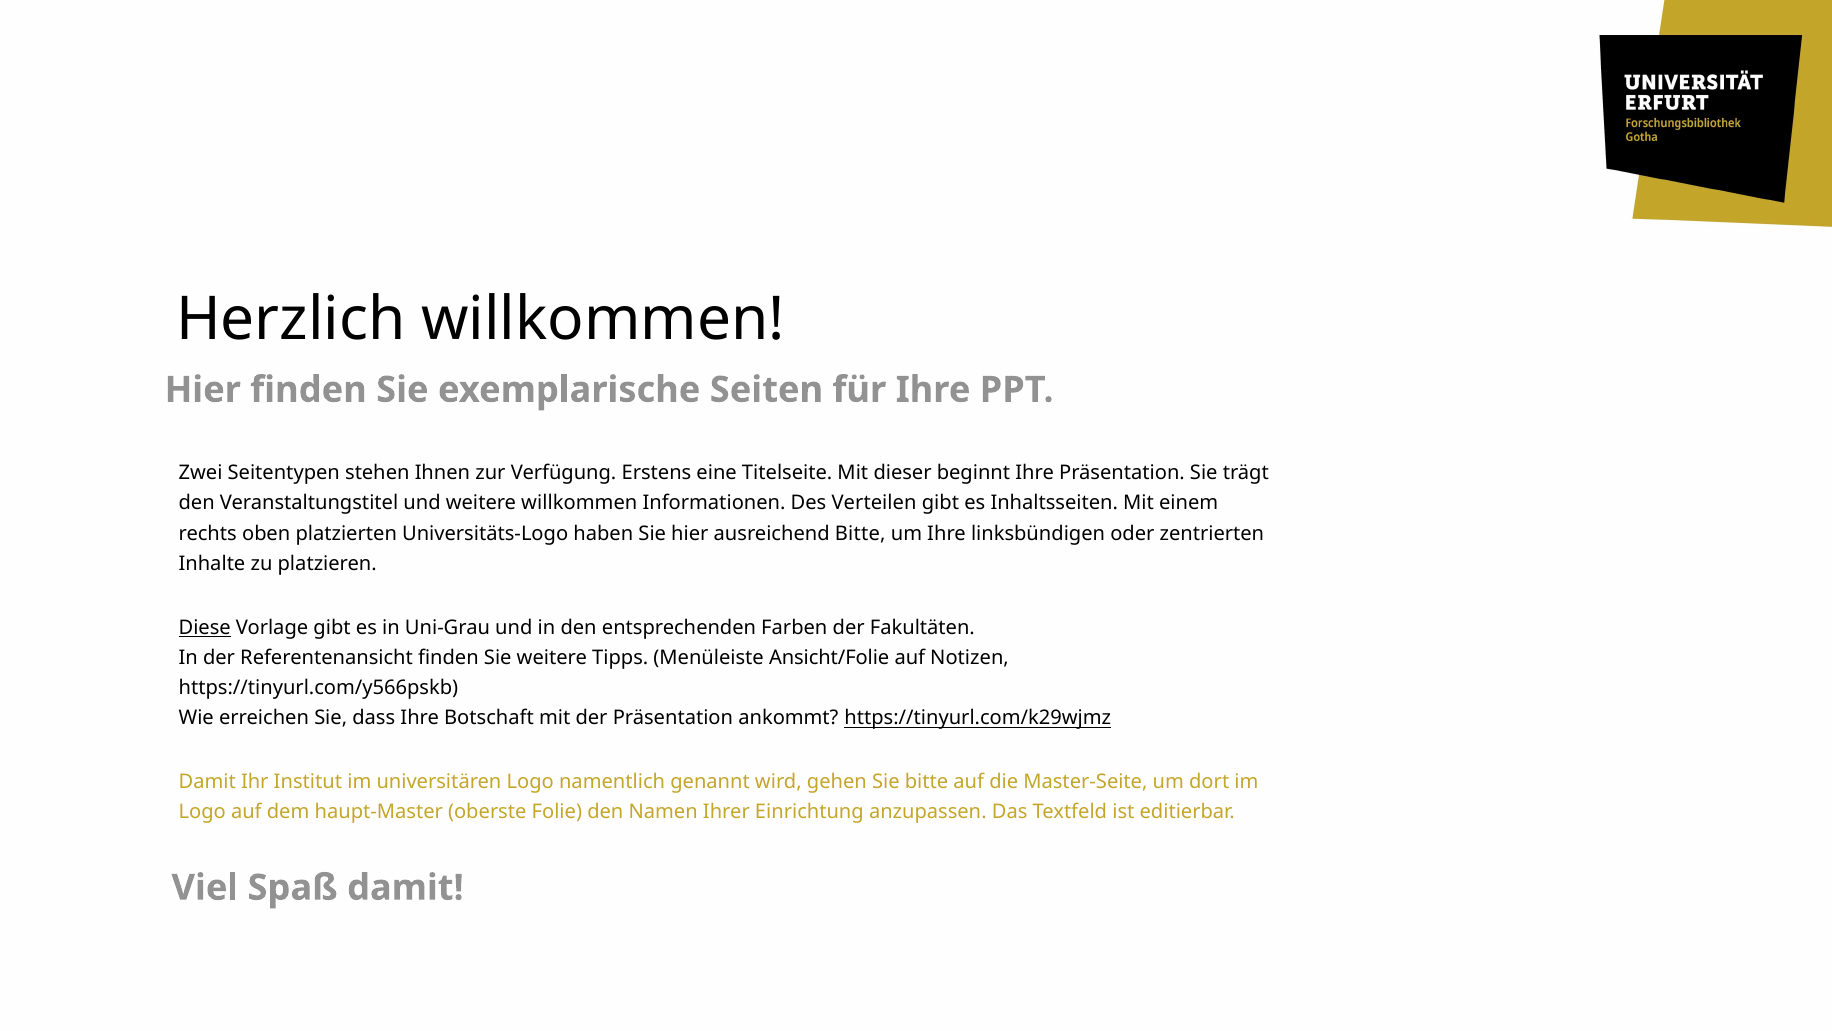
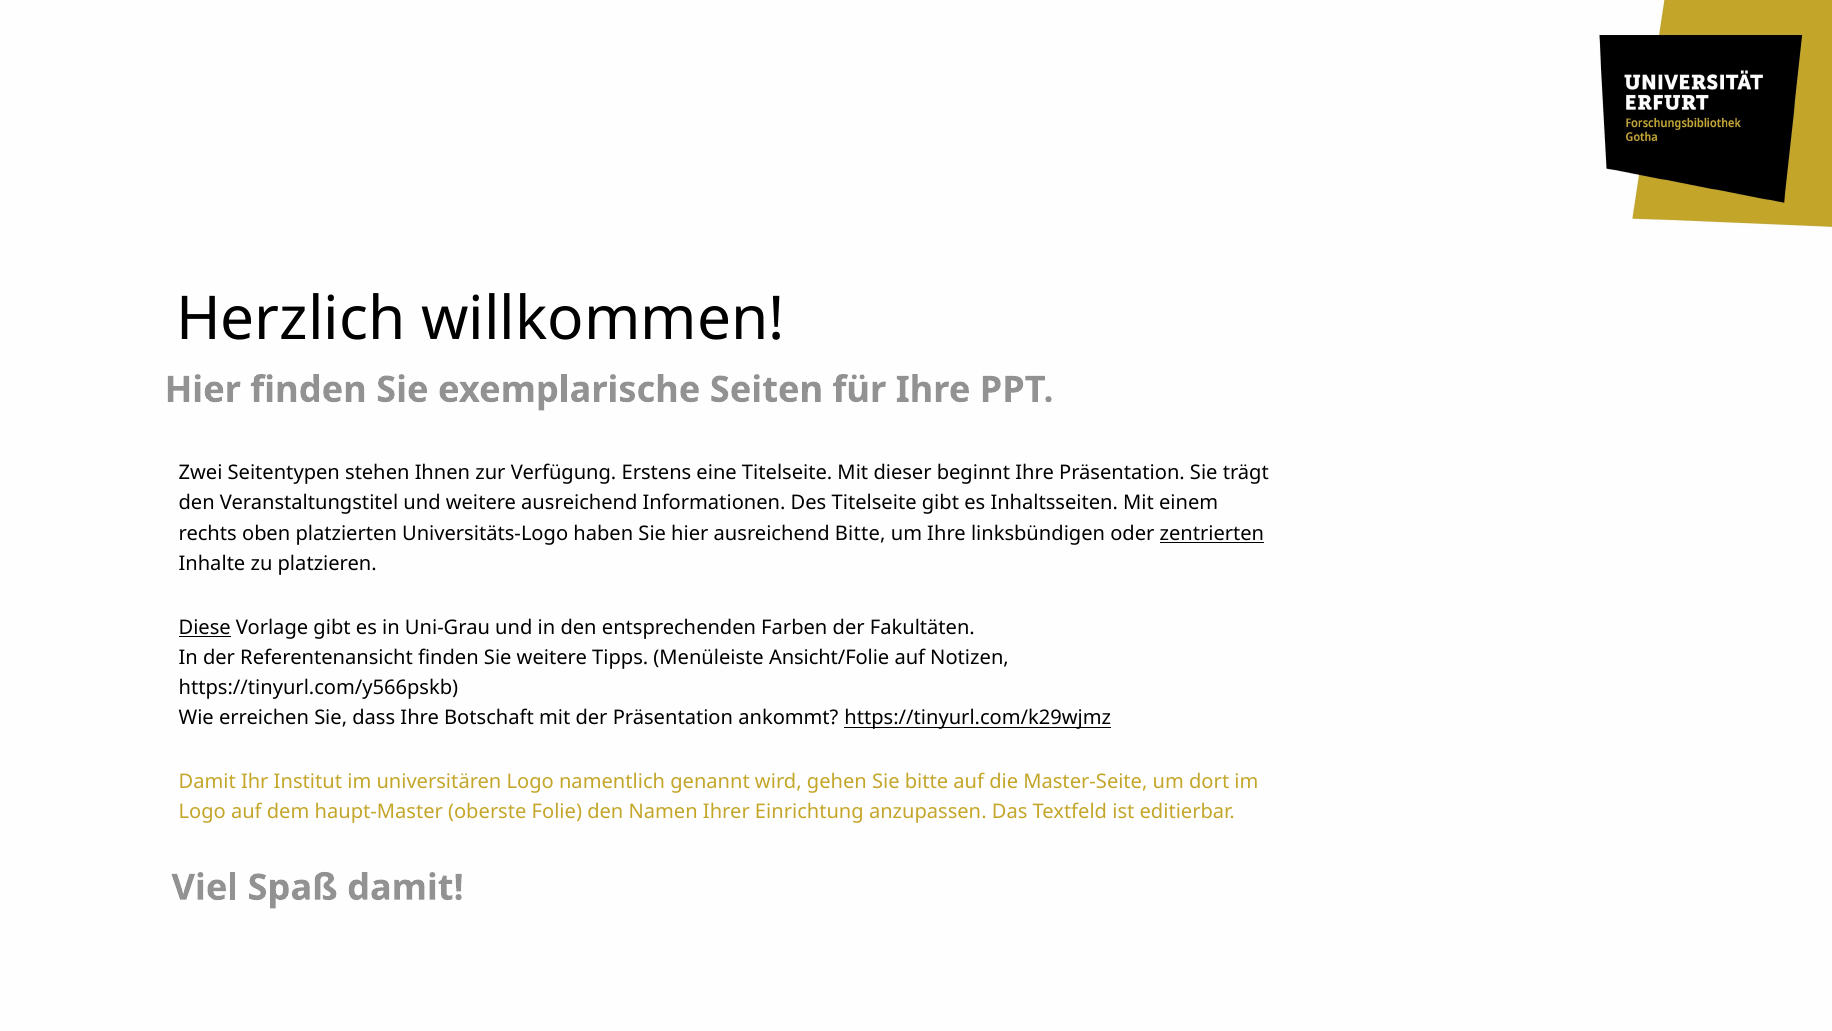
weitere willkommen: willkommen -> ausreichend
Des Verteilen: Verteilen -> Titelseite
zentrierten underline: none -> present
